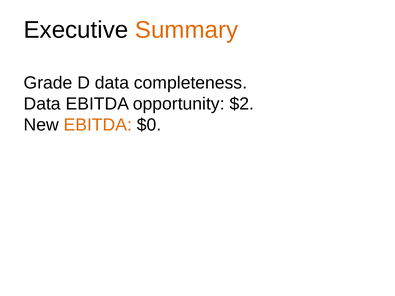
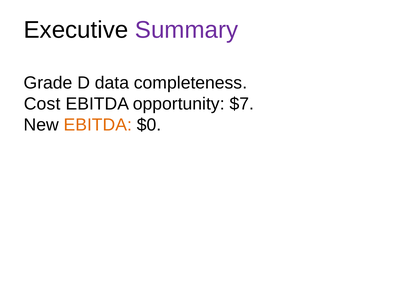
Summary colour: orange -> purple
Data at (42, 104): Data -> Cost
$2: $2 -> $7
